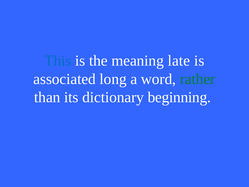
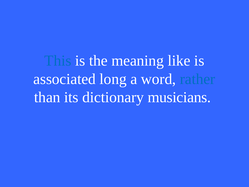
late: late -> like
rather colour: green -> blue
beginning: beginning -> musicians
